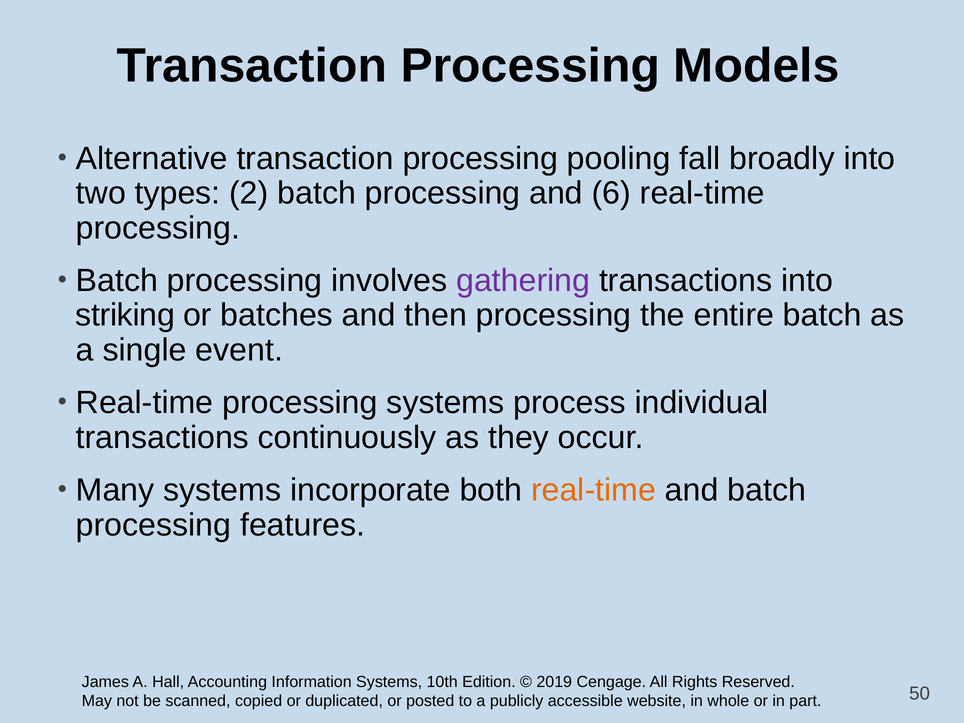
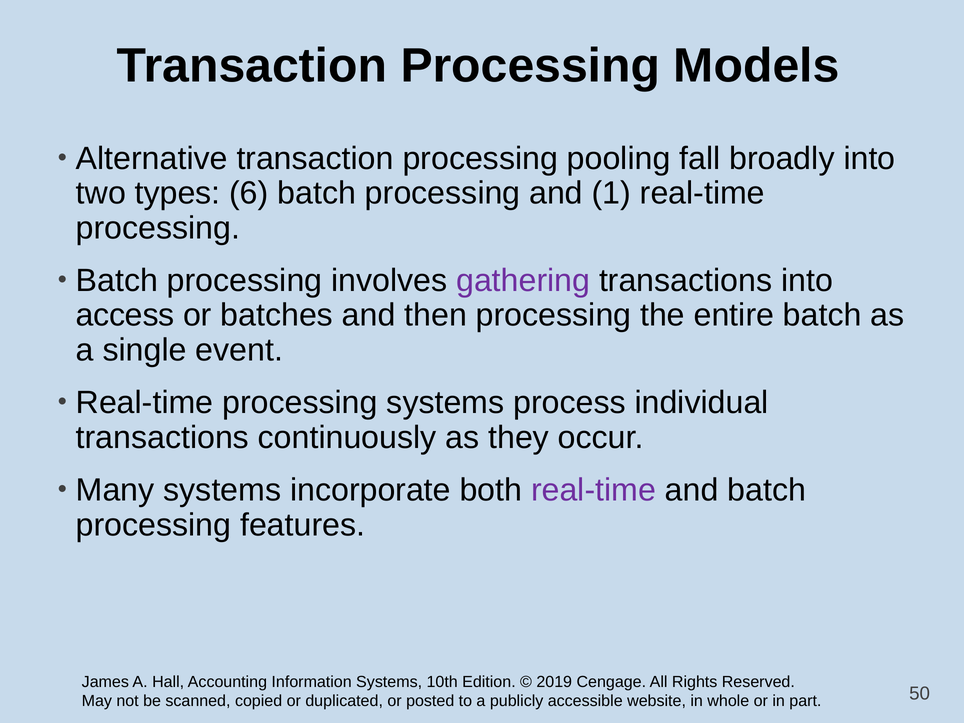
2: 2 -> 6
6: 6 -> 1
striking: striking -> access
real-time at (594, 490) colour: orange -> purple
